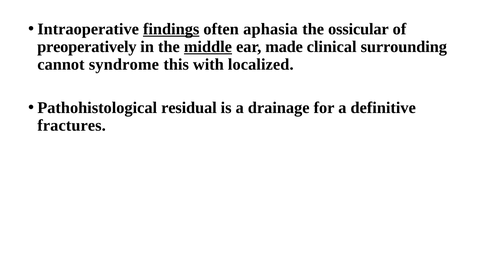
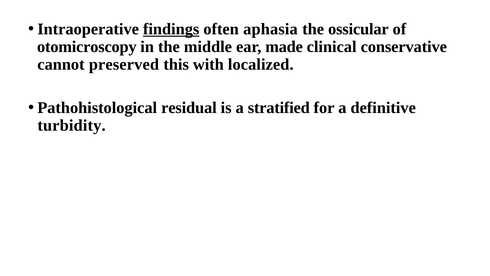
preoperatively: preoperatively -> otomicroscopy
middle underline: present -> none
surrounding: surrounding -> conservative
syndrome: syndrome -> preserved
drainage: drainage -> stratified
fractures: fractures -> turbidity
